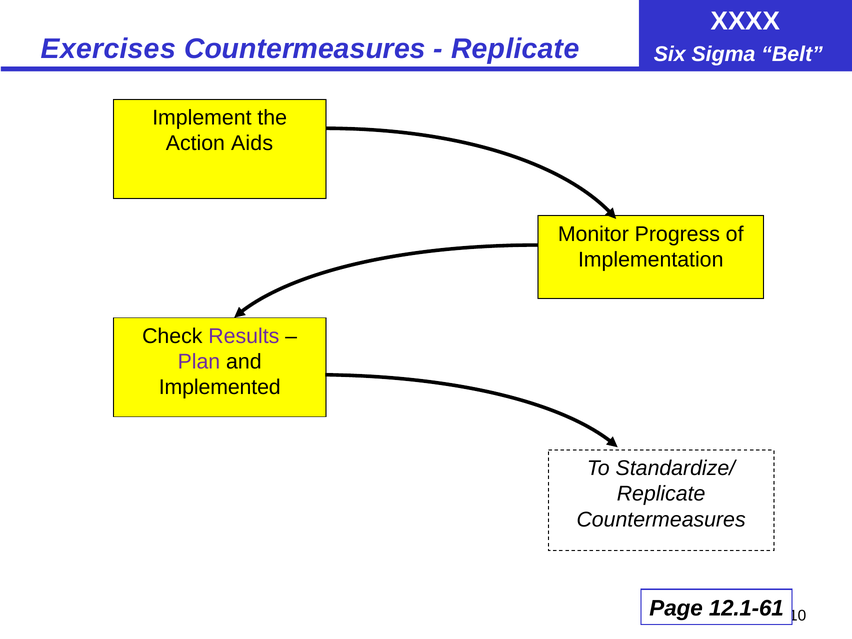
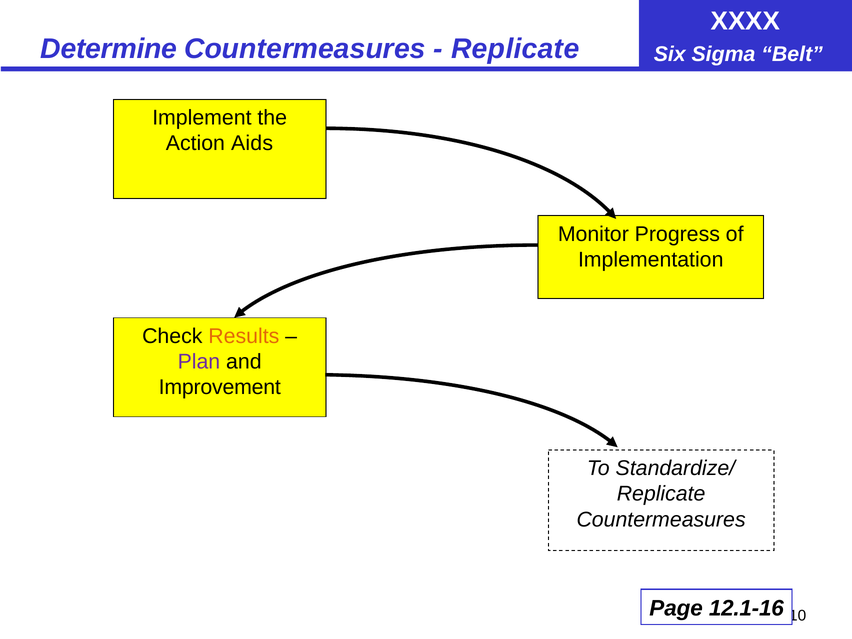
Exercises: Exercises -> Determine
Results colour: purple -> orange
Implemented: Implemented -> Improvement
12.1-61: 12.1-61 -> 12.1-16
